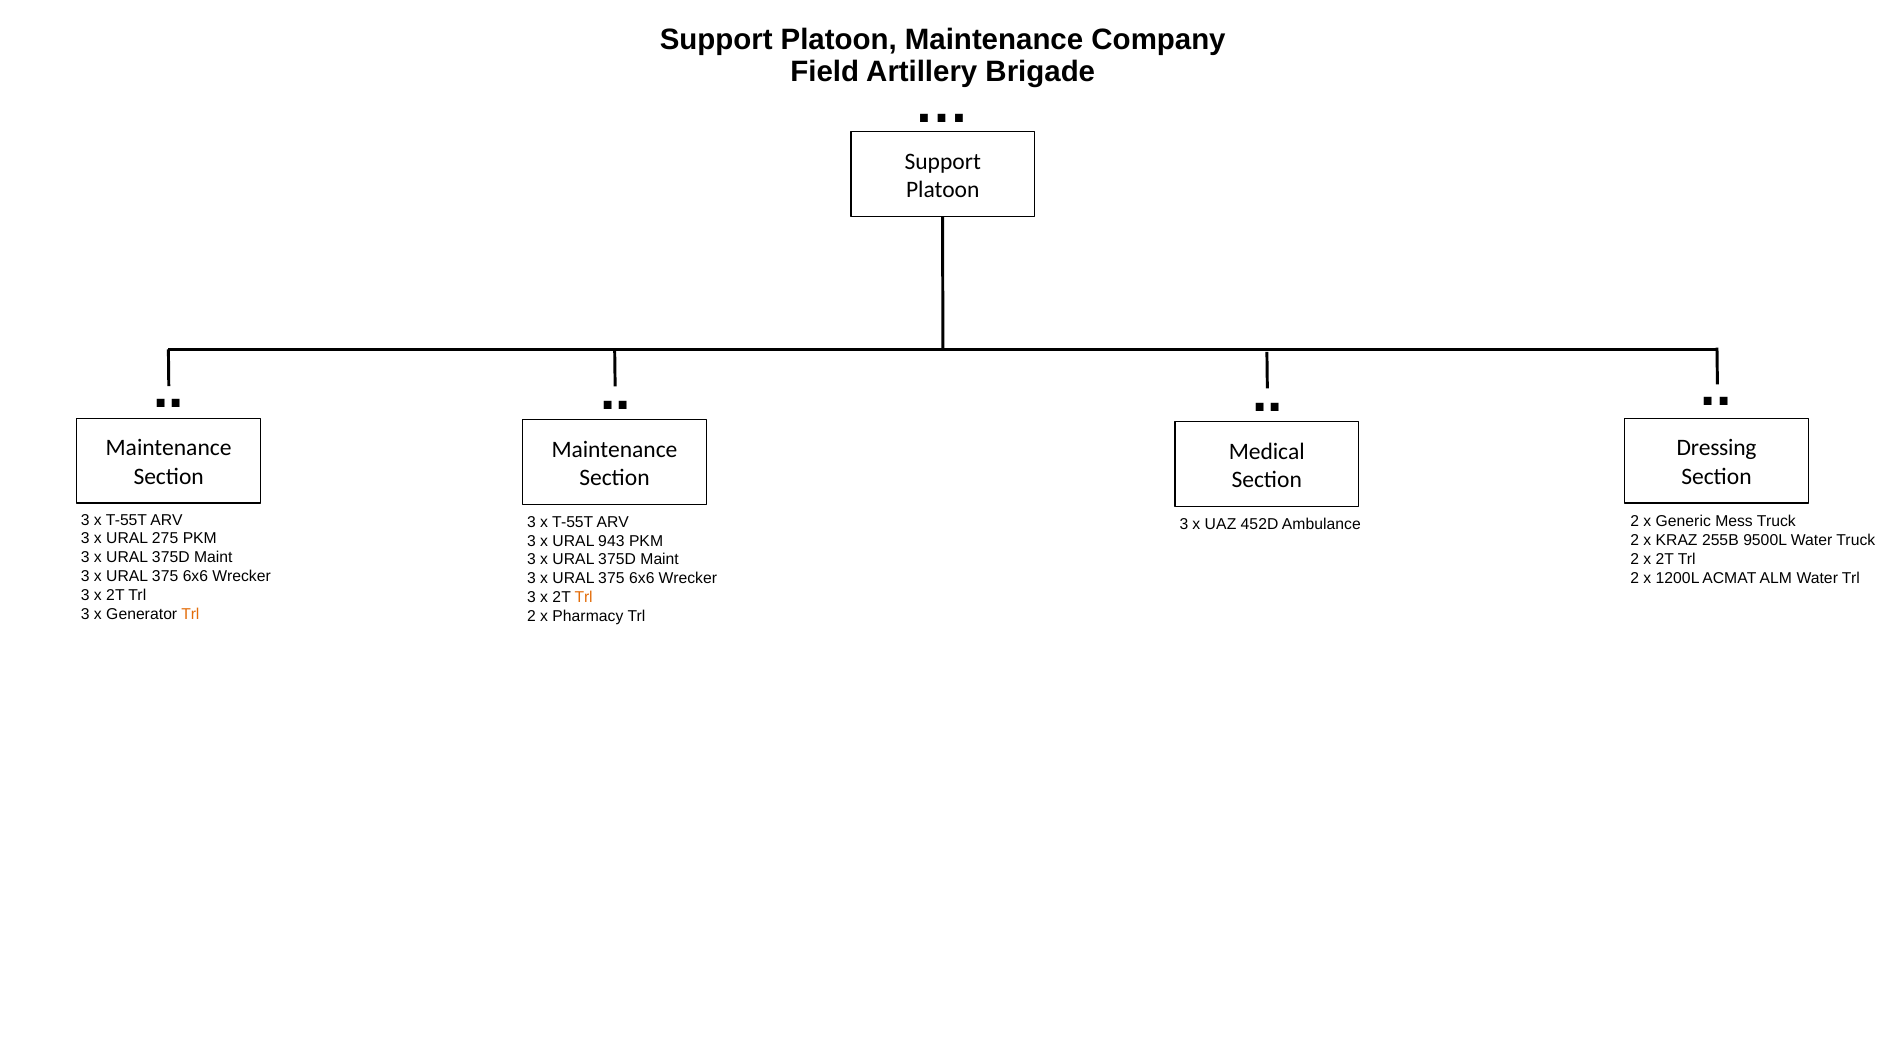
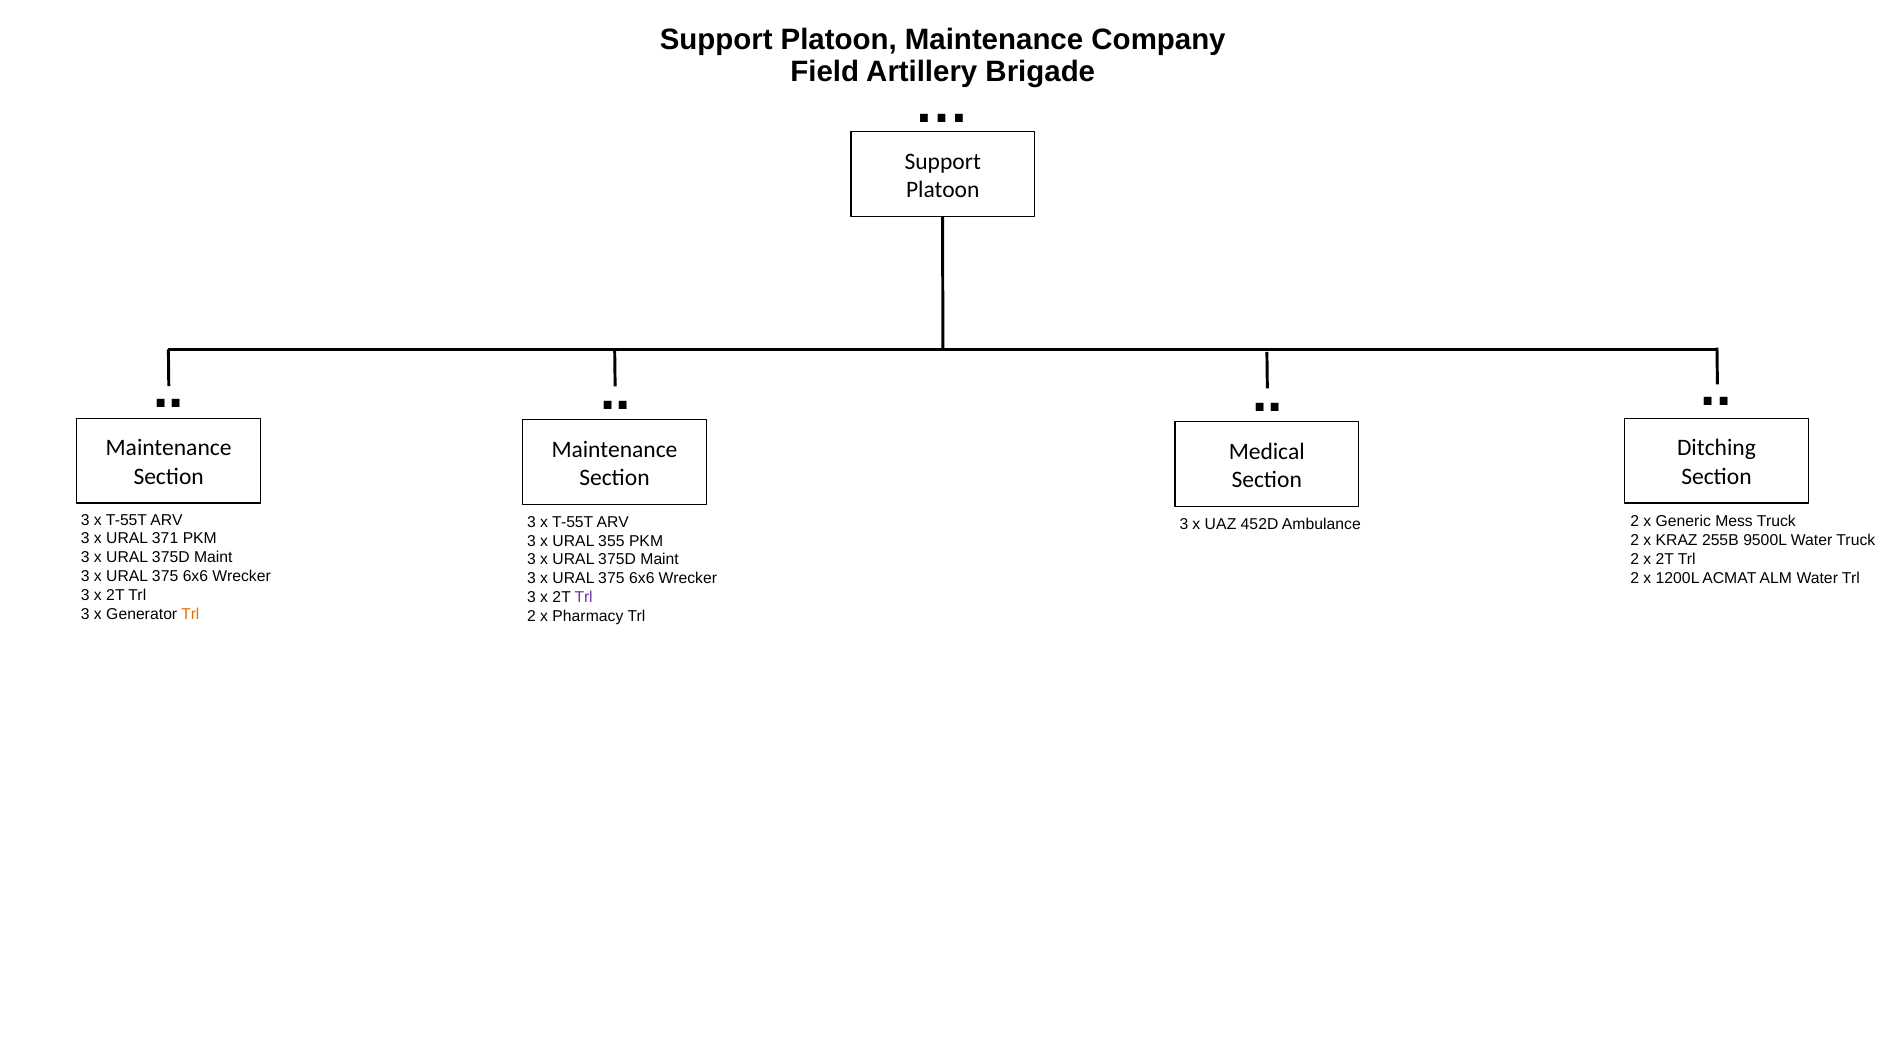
Dressing: Dressing -> Ditching
275: 275 -> 371
943: 943 -> 355
Trl at (584, 597) colour: orange -> purple
